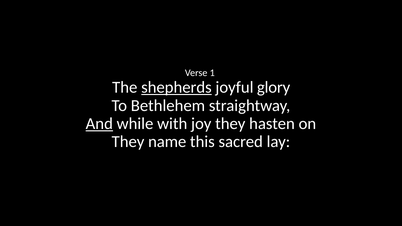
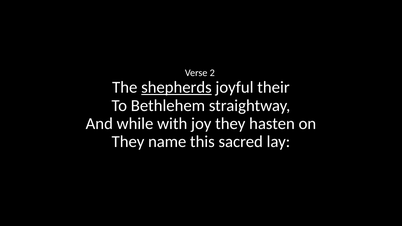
1: 1 -> 2
glory: glory -> their
And underline: present -> none
